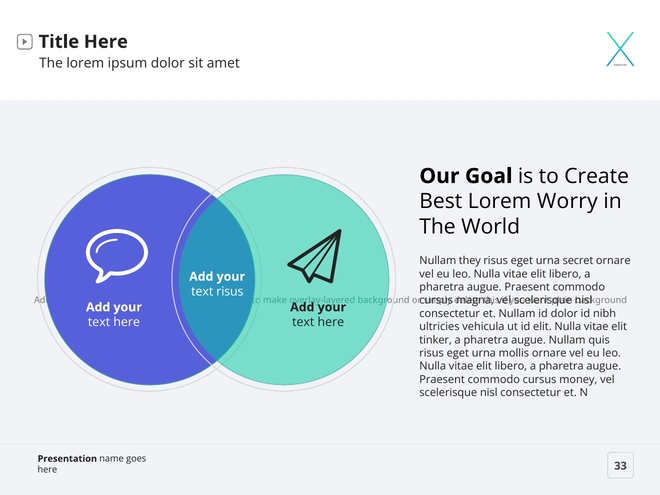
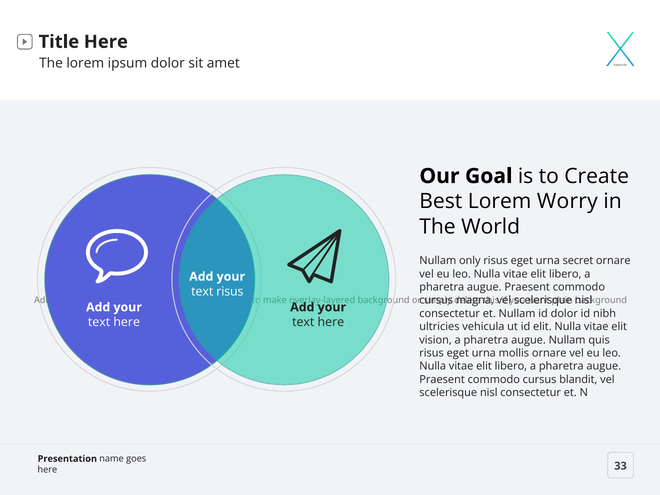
they: they -> only
tinker: tinker -> vision
money: money -> blandit
